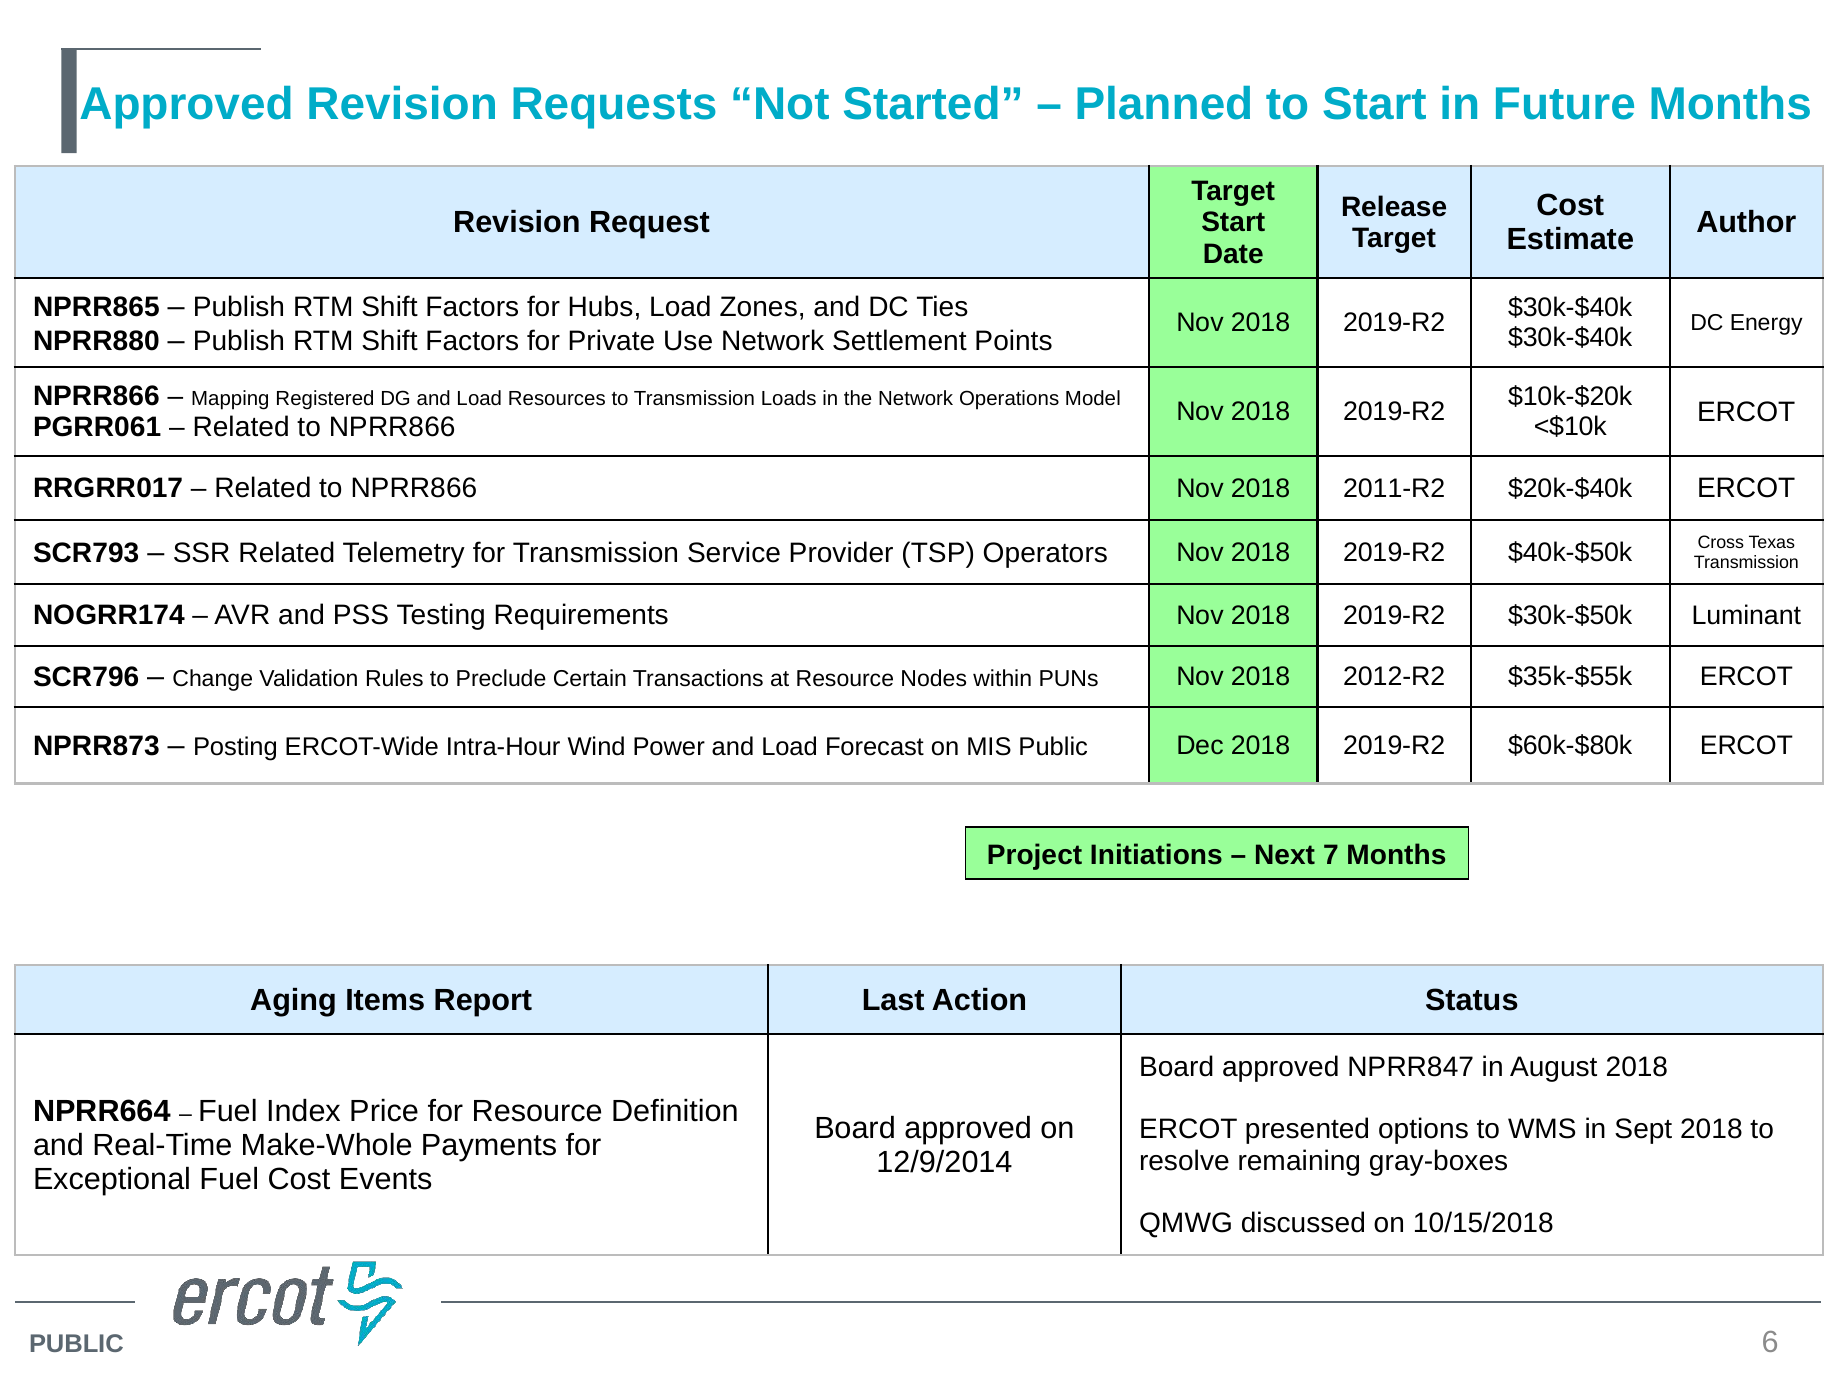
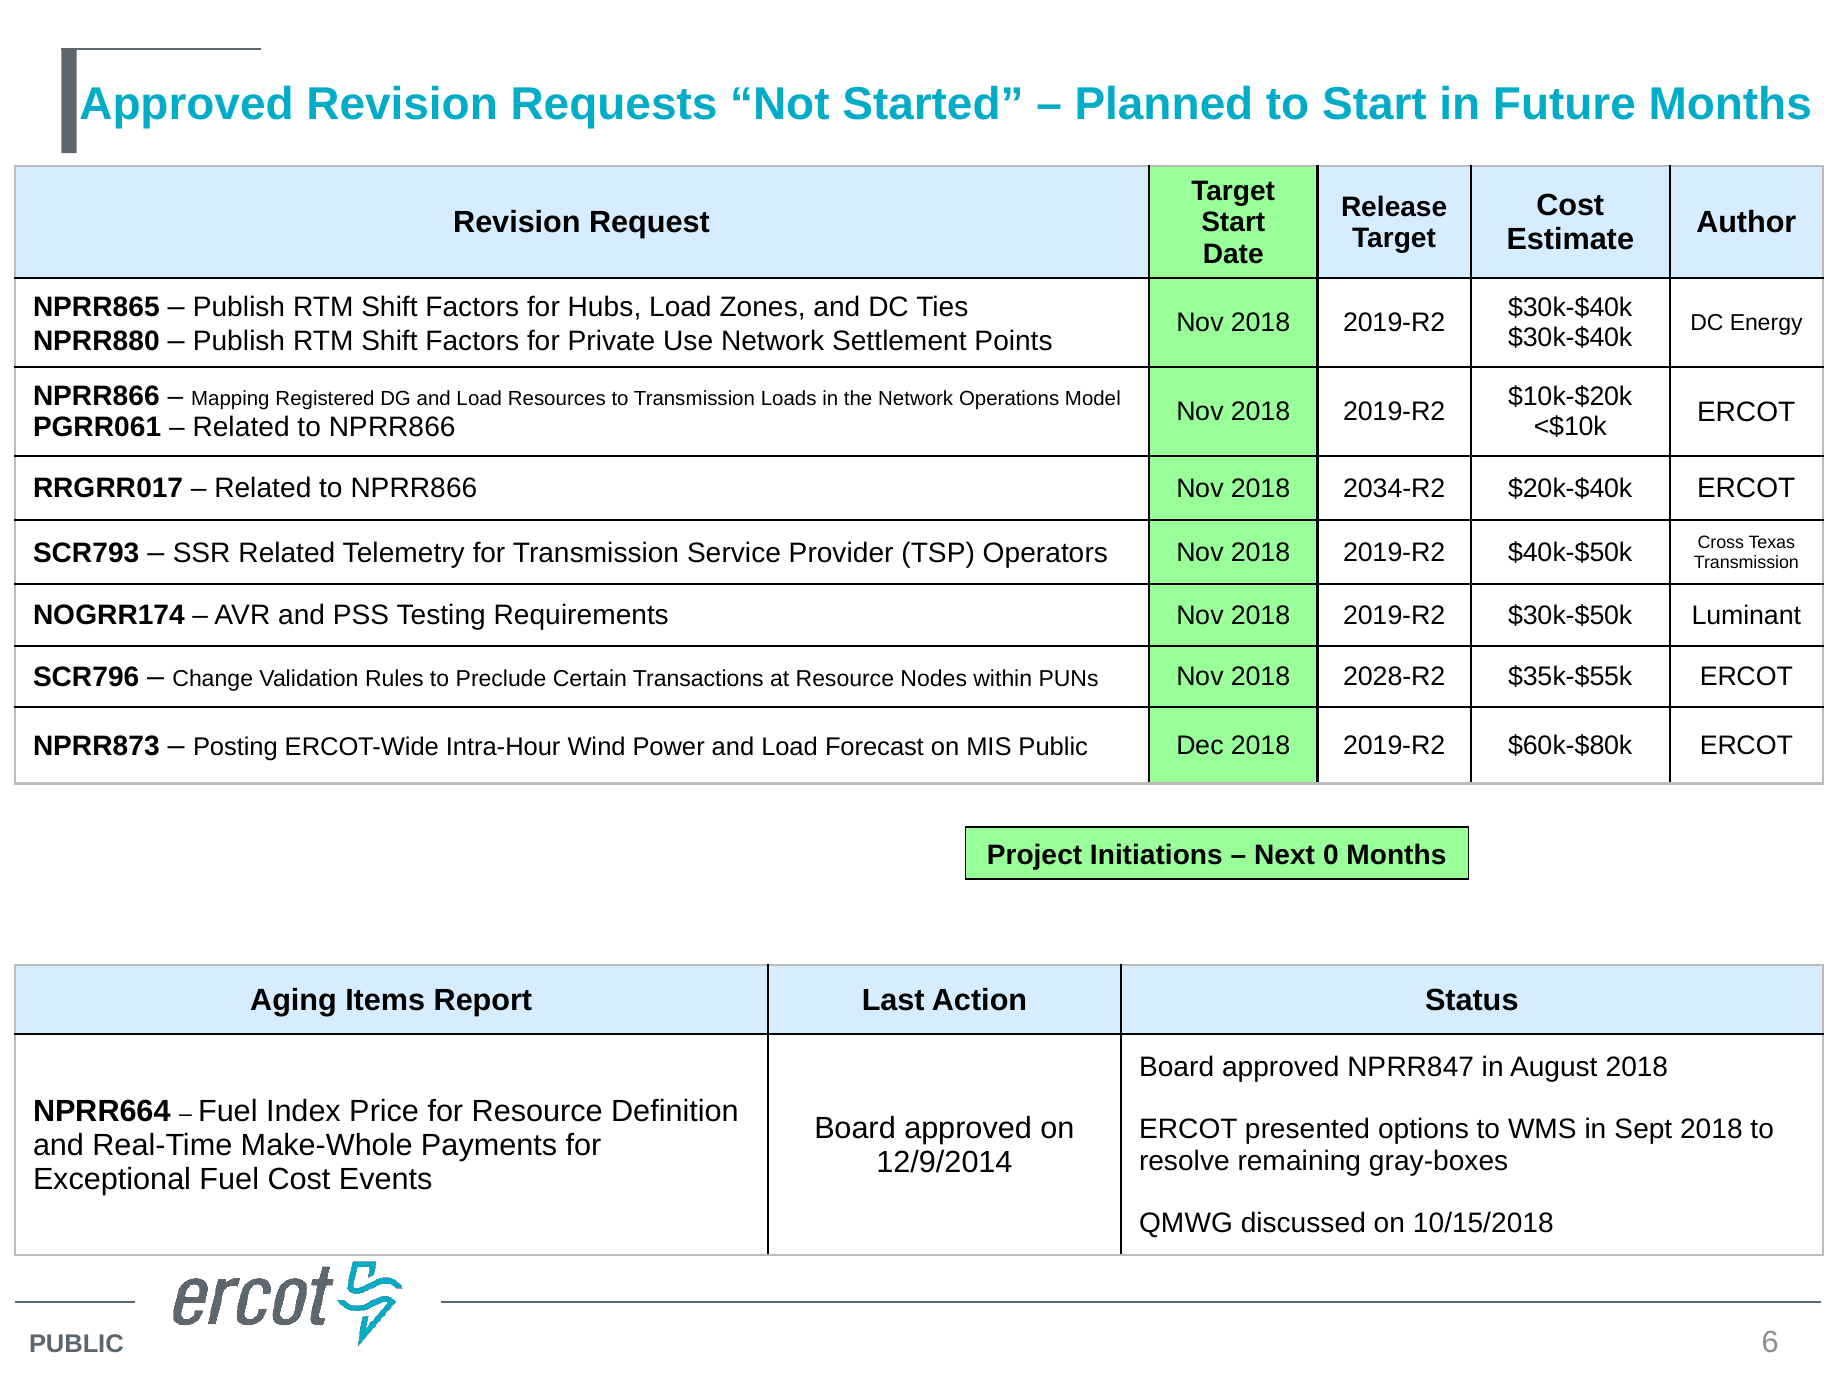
2011-R2: 2011-R2 -> 2034-R2
2012-R2: 2012-R2 -> 2028-R2
7: 7 -> 0
